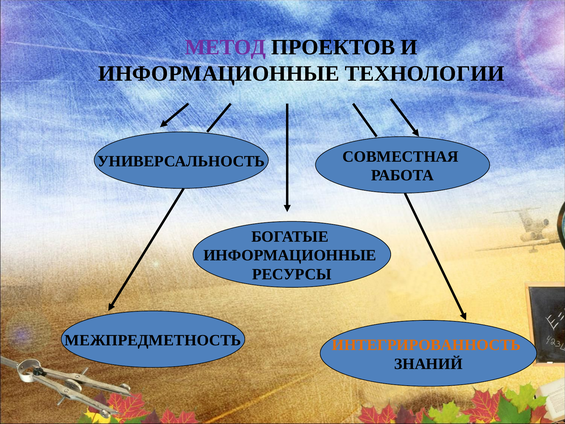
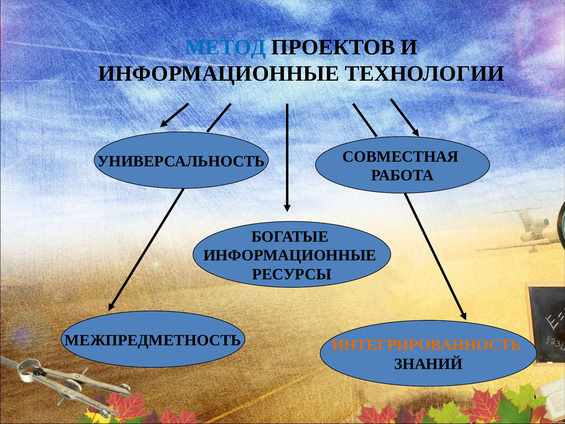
МЕТОД colour: purple -> blue
